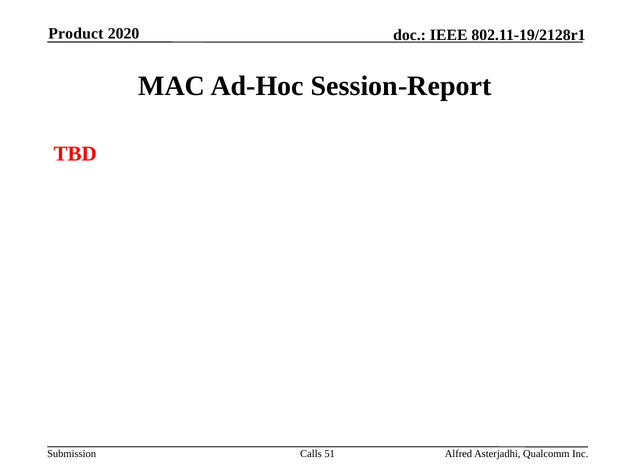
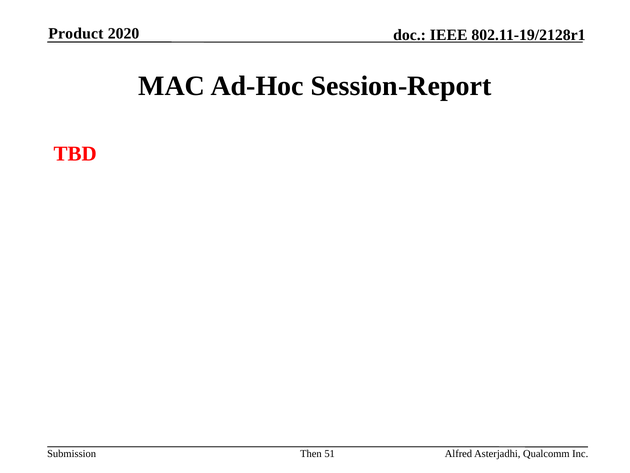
Calls: Calls -> Then
